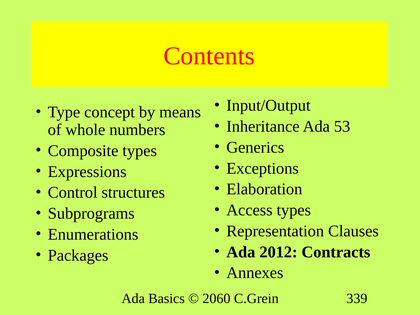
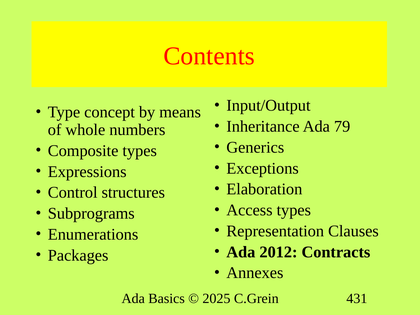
53: 53 -> 79
2060: 2060 -> 2025
339: 339 -> 431
